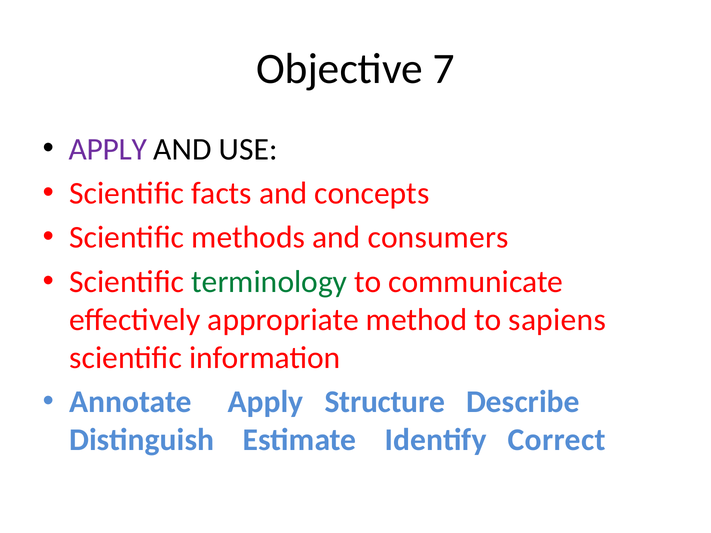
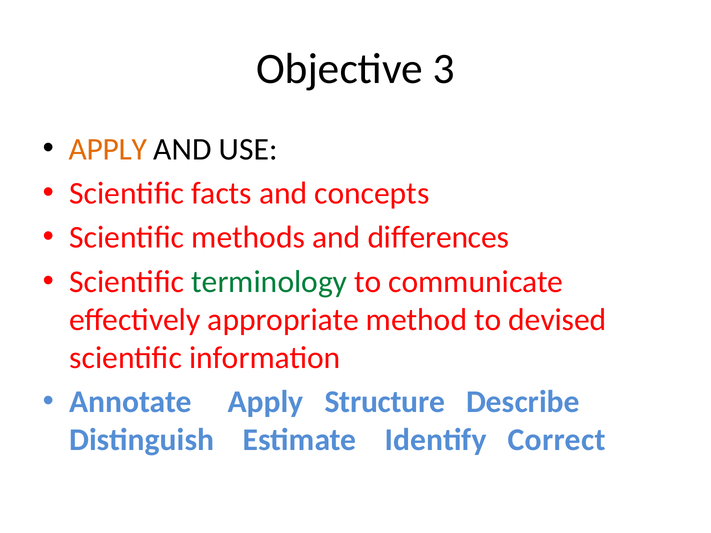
7: 7 -> 3
APPLY at (108, 149) colour: purple -> orange
consumers: consumers -> differences
sapiens: sapiens -> devised
